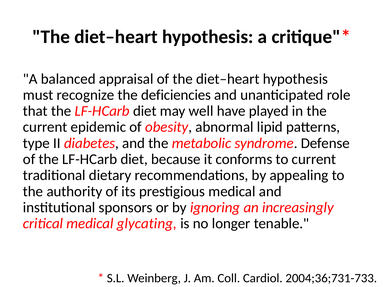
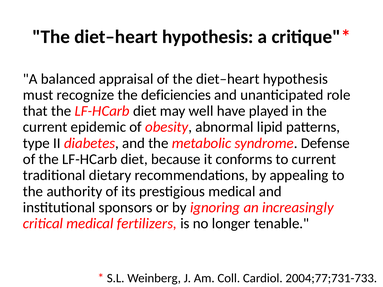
glycating: glycating -> fertilizers
2004;36;731-733: 2004;36;731-733 -> 2004;77;731-733
